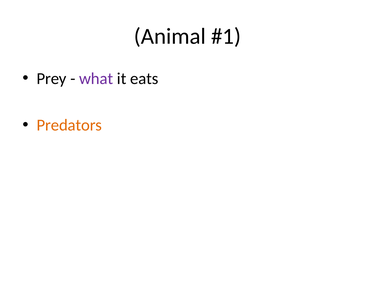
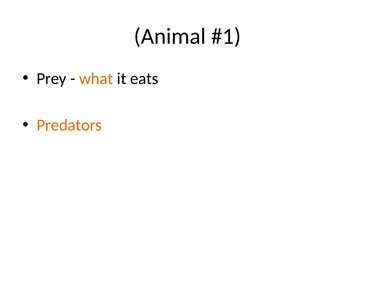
what colour: purple -> orange
